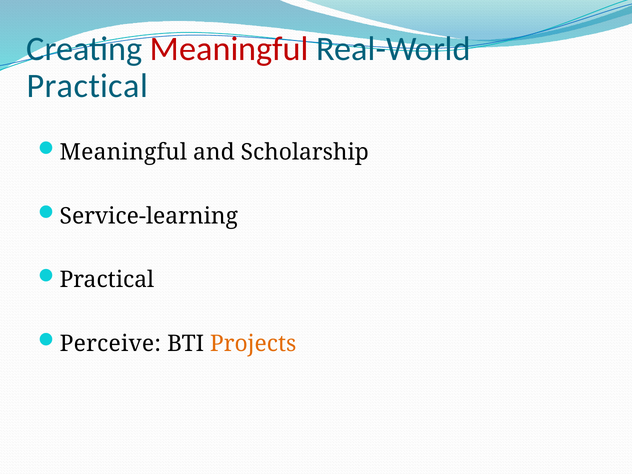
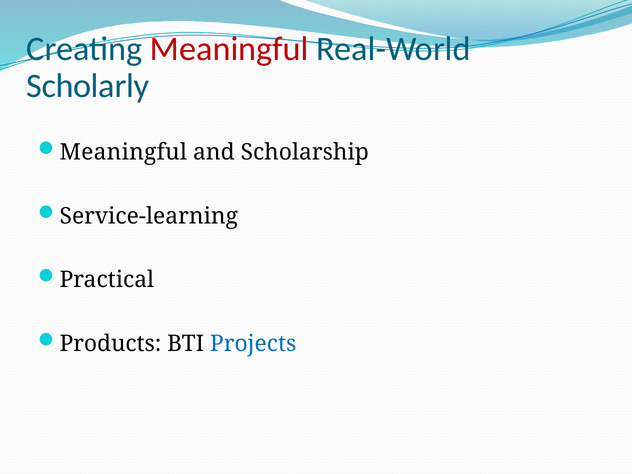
Practical at (87, 86): Practical -> Scholarly
Perceive: Perceive -> Products
Projects colour: orange -> blue
